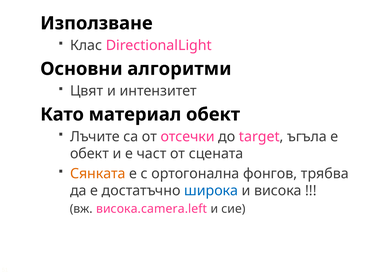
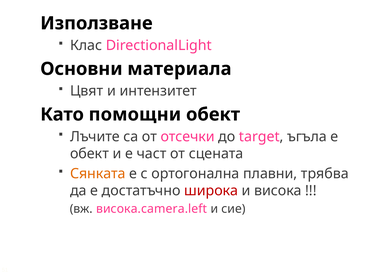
алгоритми: алгоритми -> материала
материал: материал -> помощни
фонгов: фонгов -> плавни
широка colour: blue -> red
